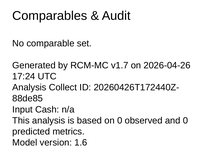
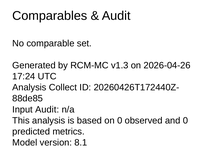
v1.7: v1.7 -> v1.3
Input Cash: Cash -> Audit
1.6: 1.6 -> 8.1
